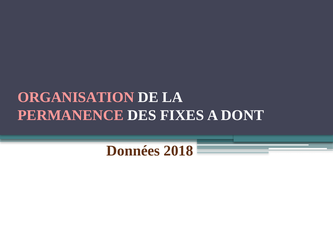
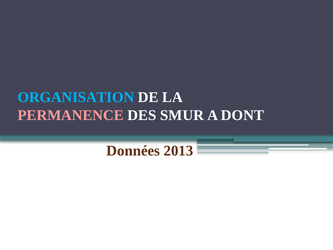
ORGANISATION colour: pink -> light blue
FIXES: FIXES -> SMUR
2018: 2018 -> 2013
